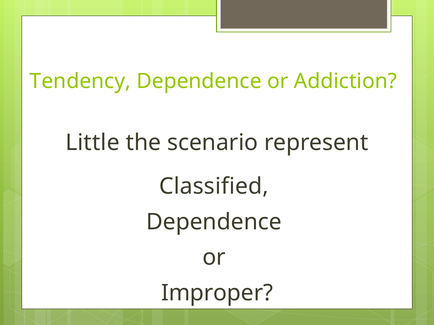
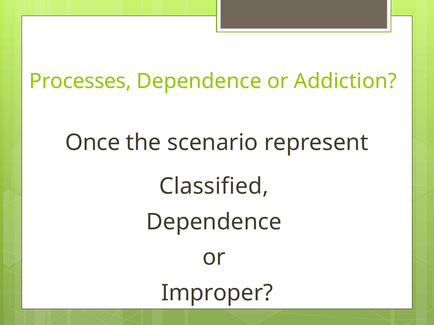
Tendency: Tendency -> Processes
Little: Little -> Once
